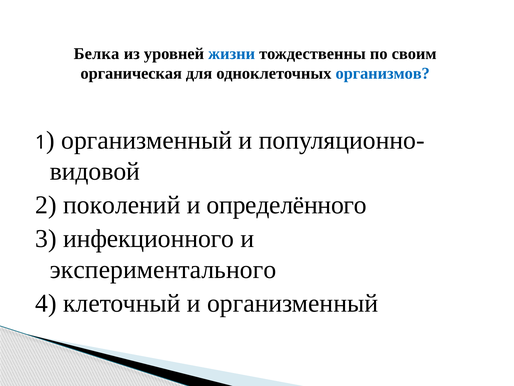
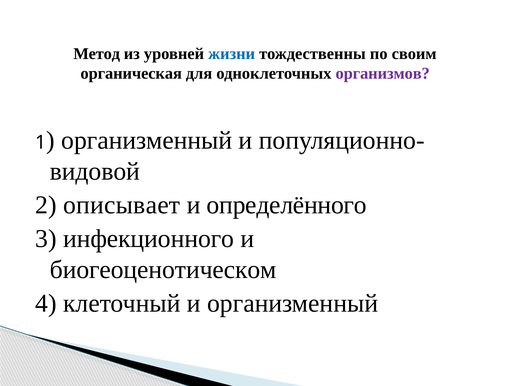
Белка: Белка -> Метод
организмов colour: blue -> purple
поколений: поколений -> описывает
экспериментального: экспериментального -> биогеоценотическом
